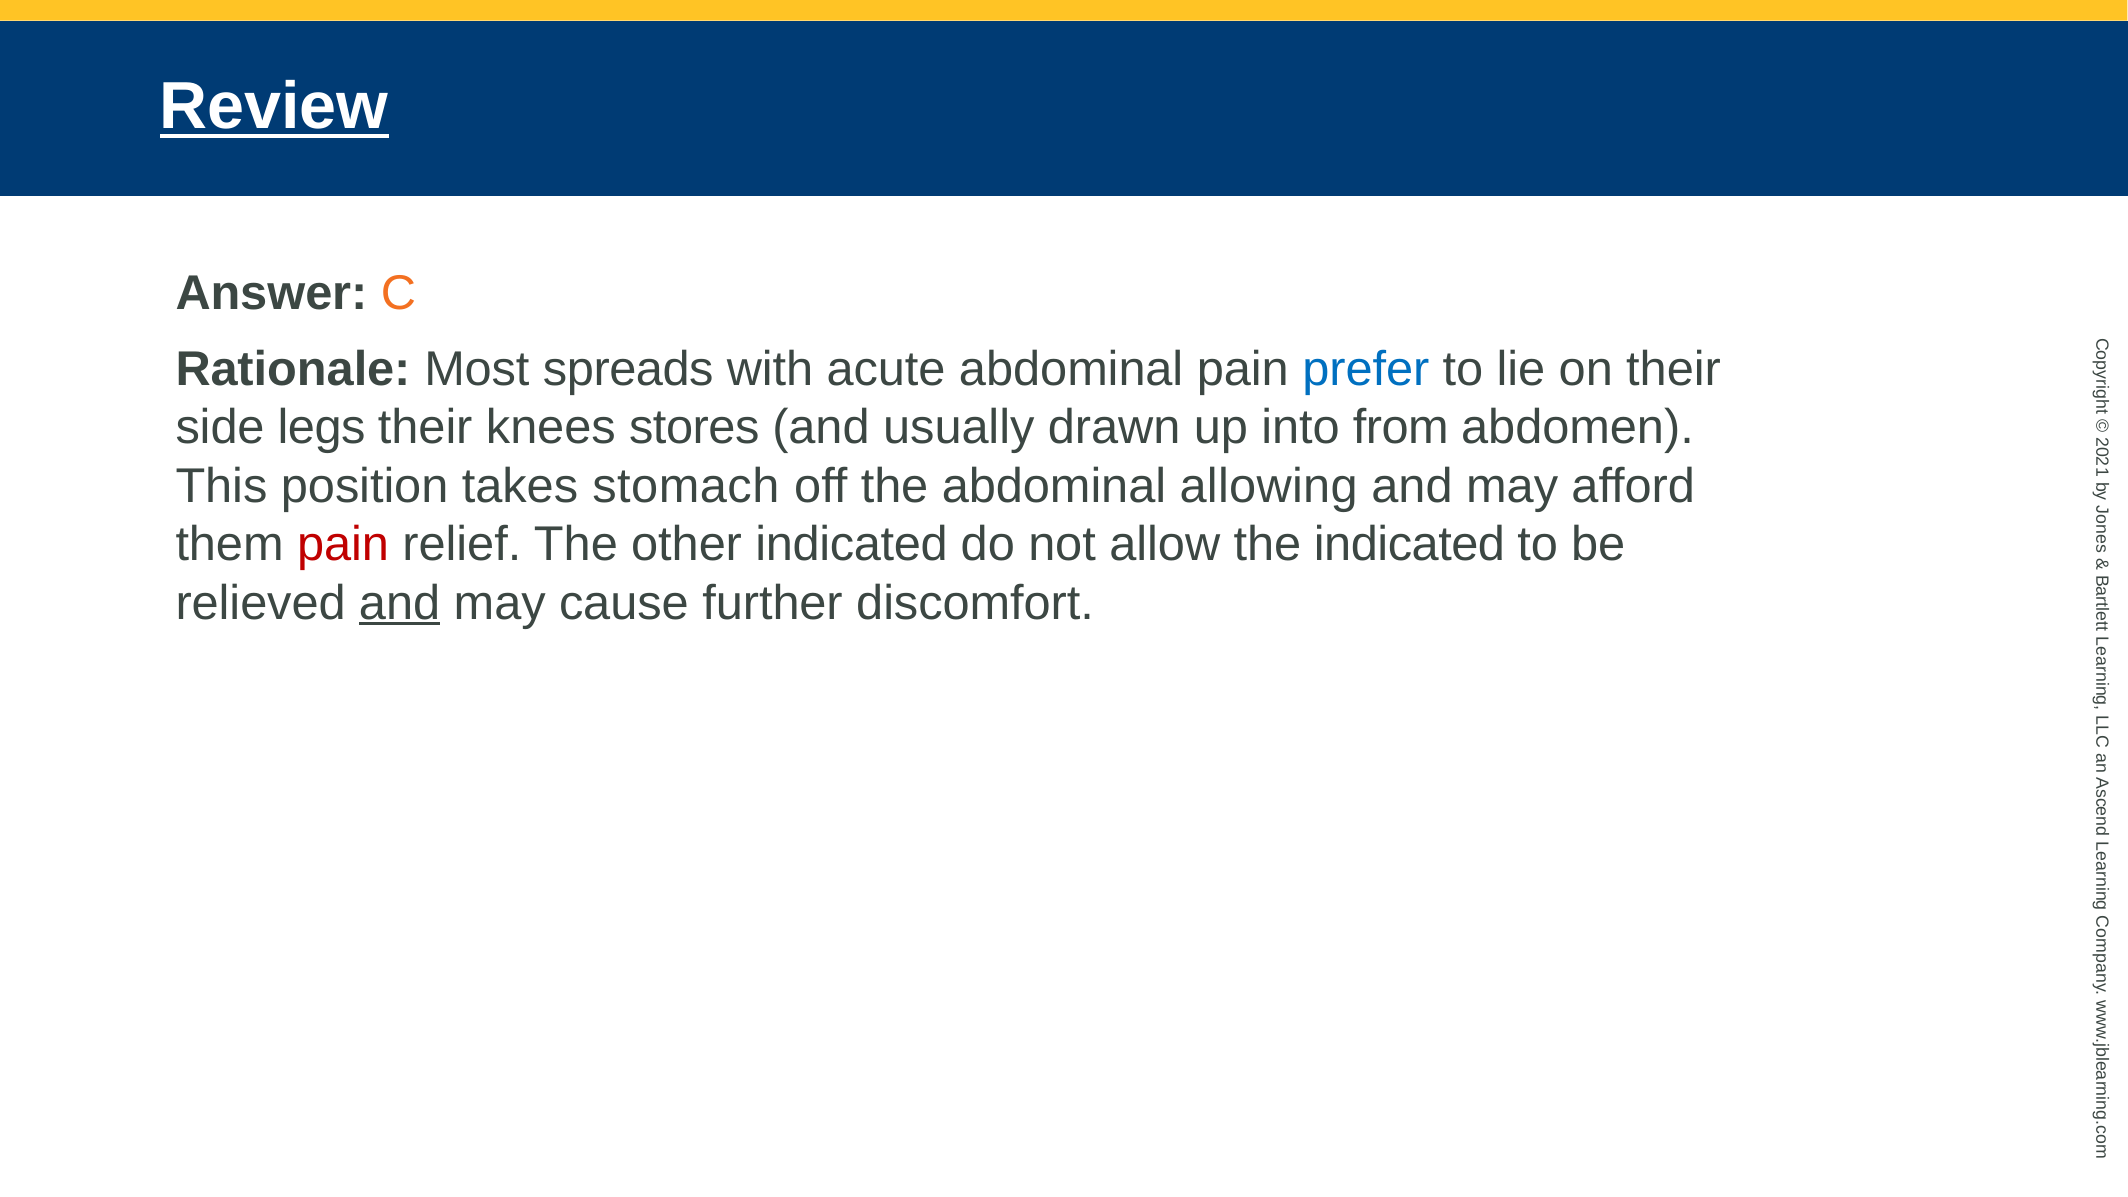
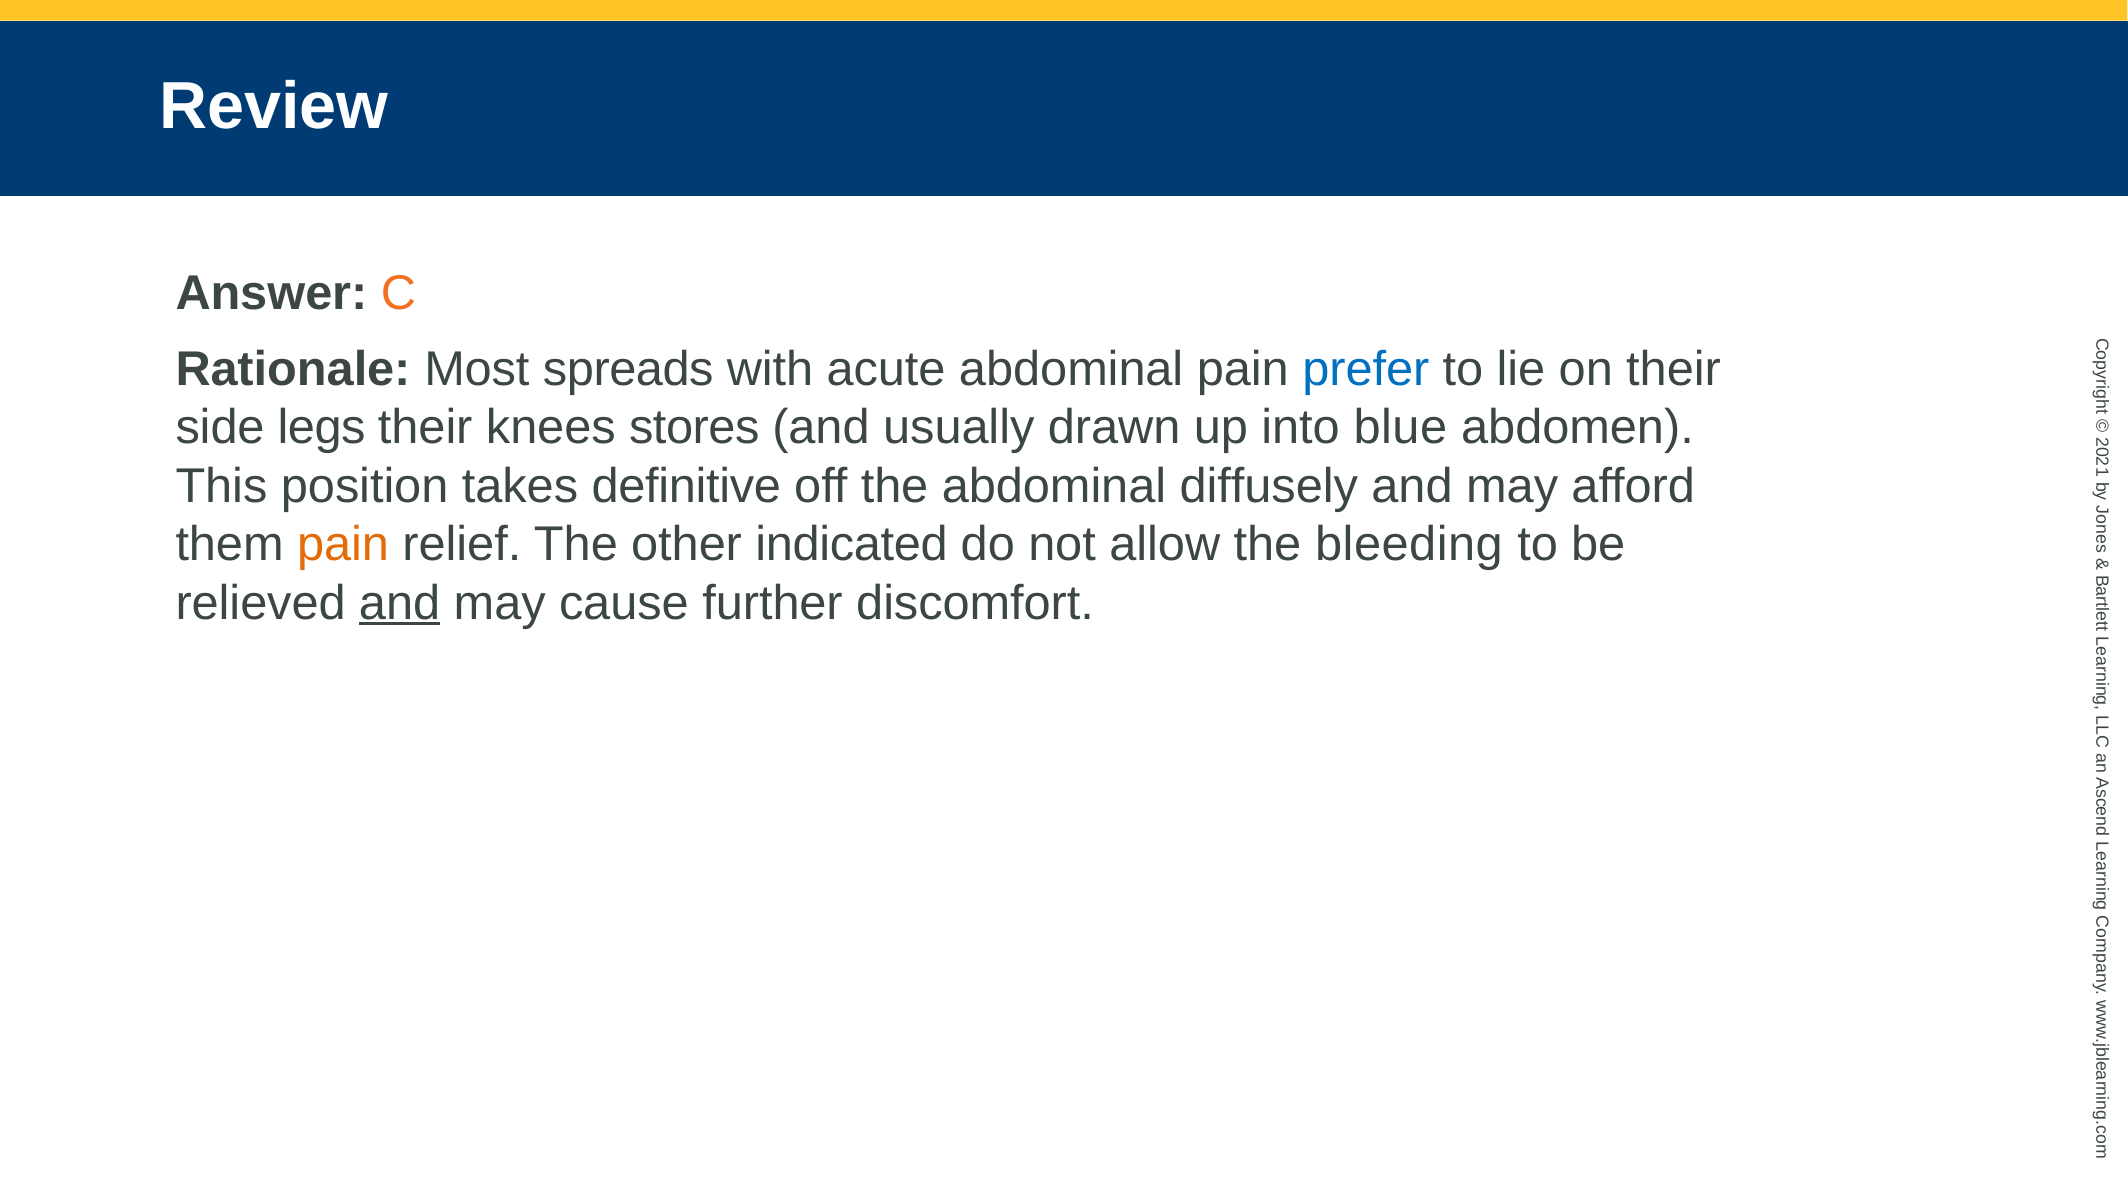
Review underline: present -> none
from: from -> blue
stomach: stomach -> definitive
allowing: allowing -> diffusely
pain at (343, 544) colour: red -> orange
the indicated: indicated -> bleeding
